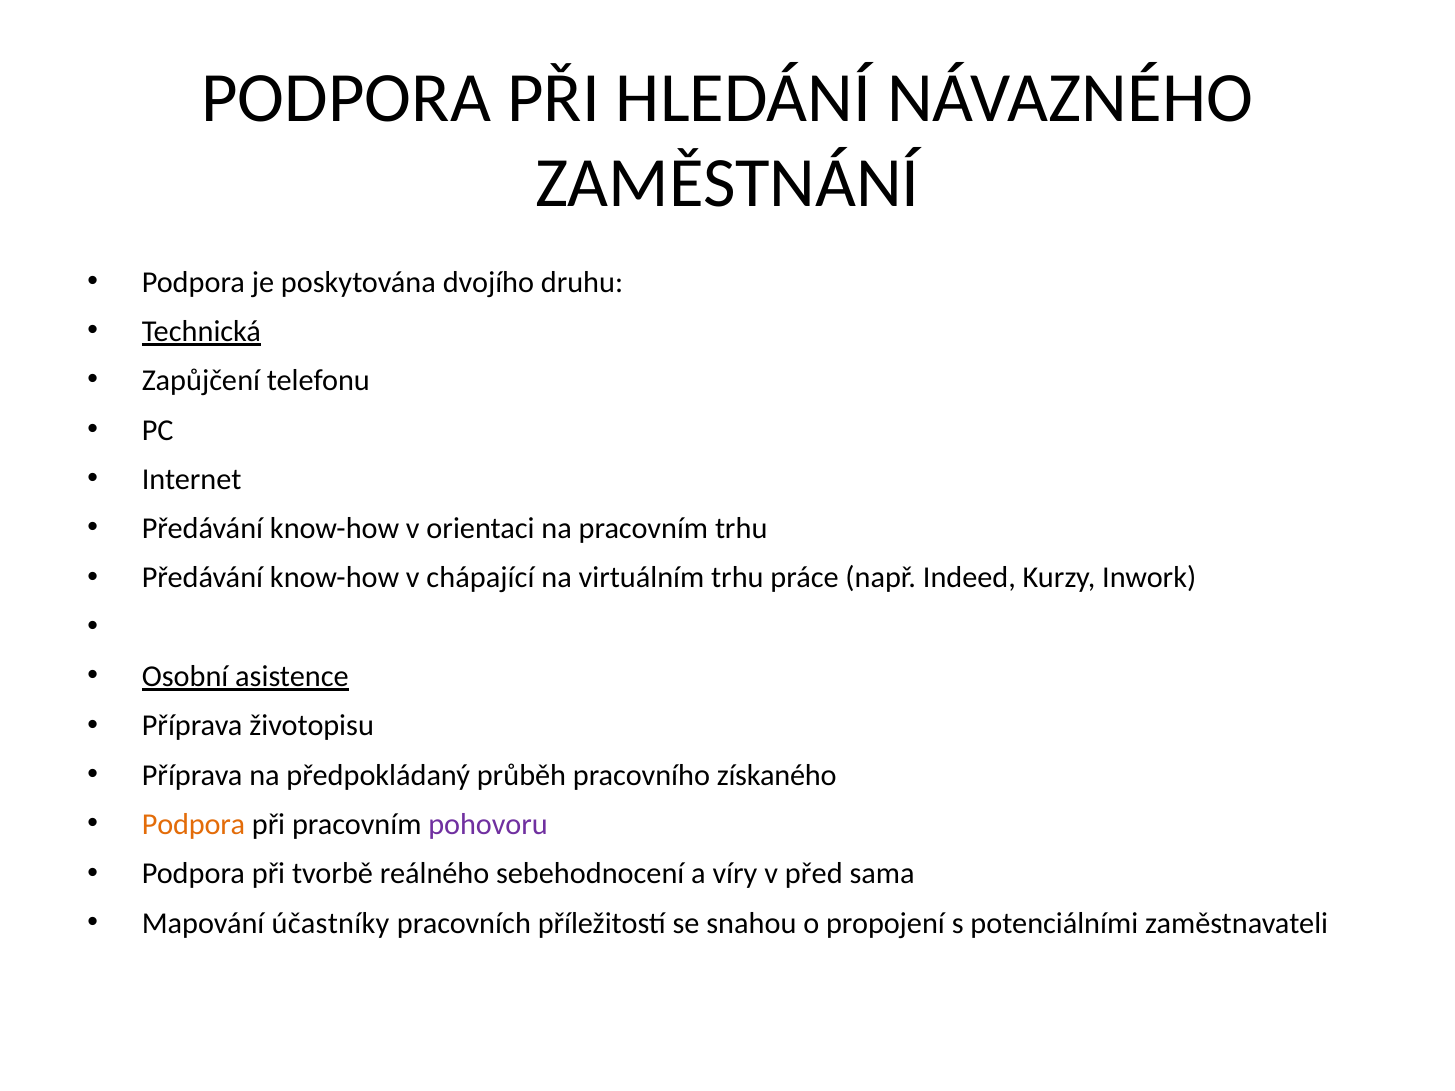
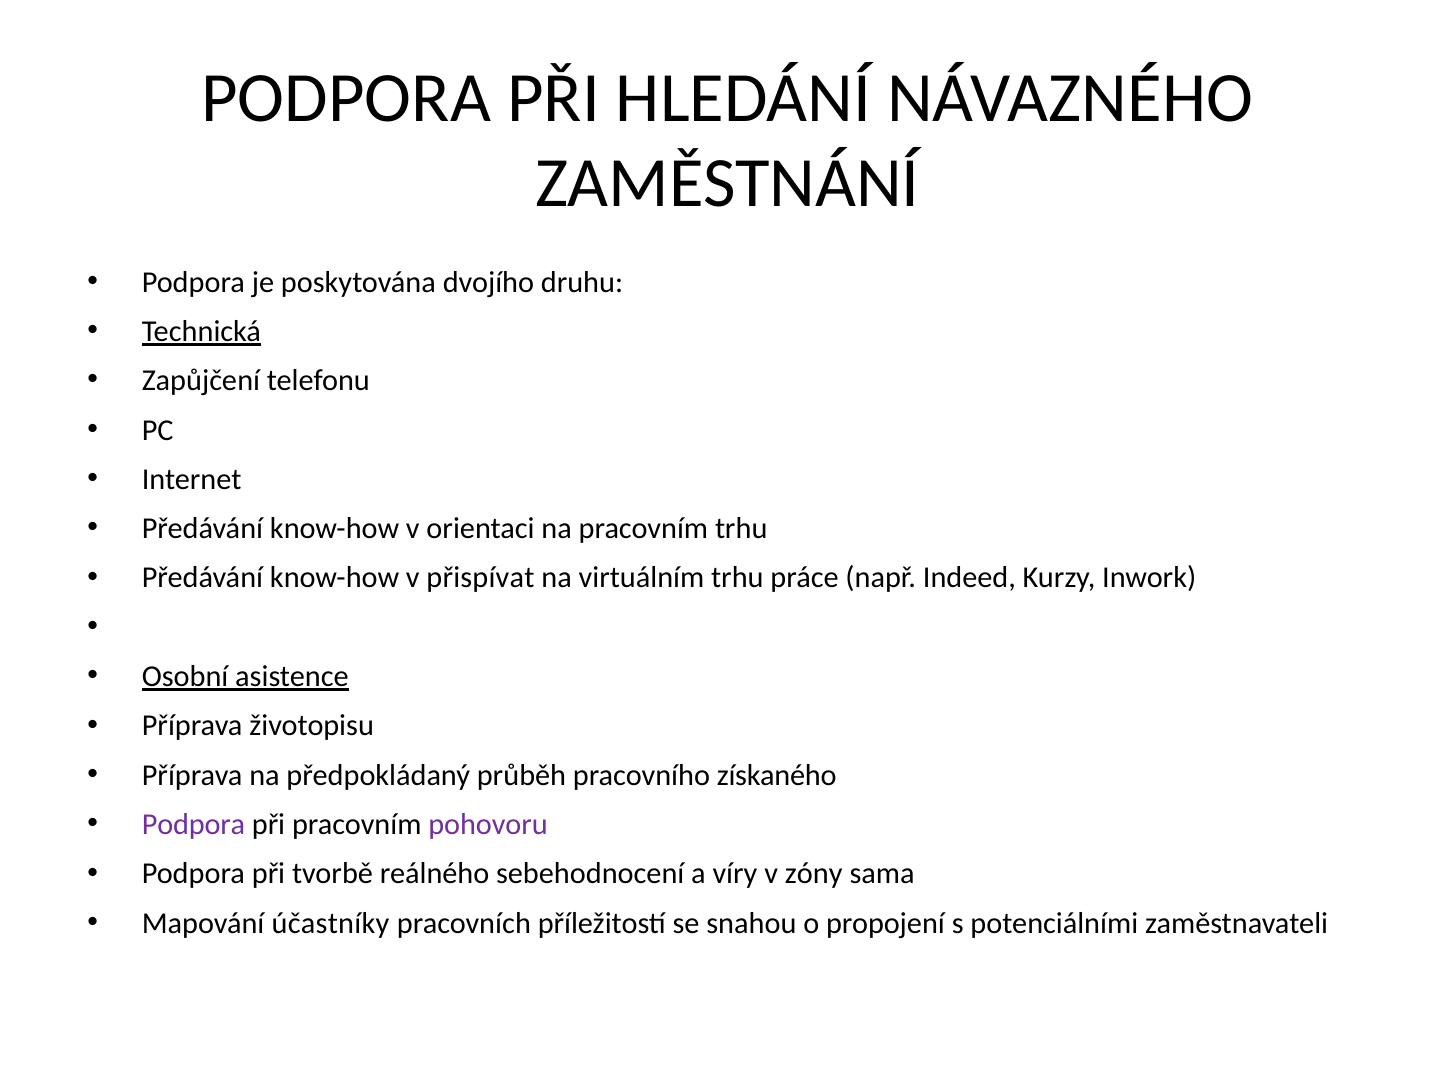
chápající: chápající -> přispívat
Podpora at (194, 825) colour: orange -> purple
před: před -> zóny
